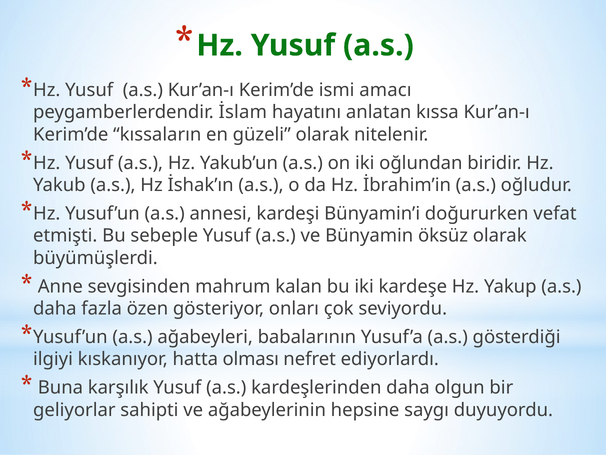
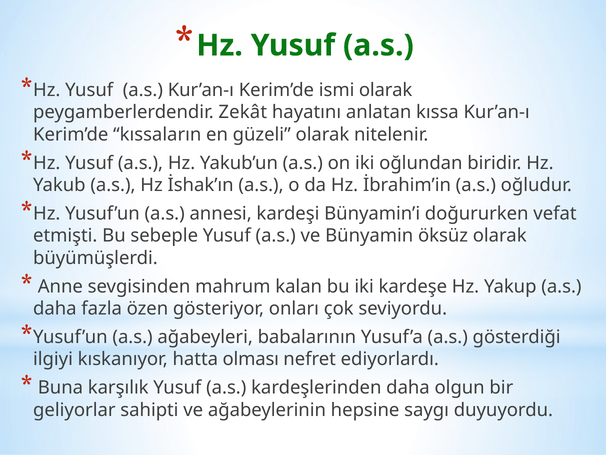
ismi amacı: amacı -> olarak
İslam: İslam -> Zekât
